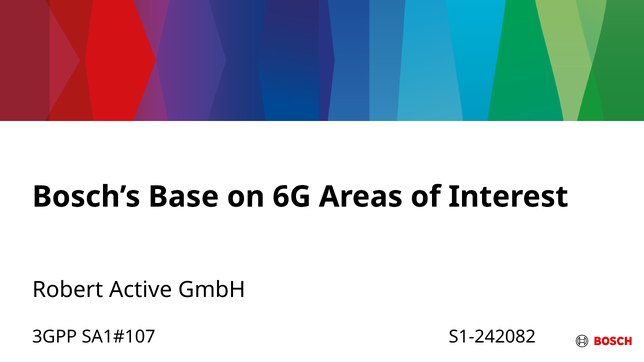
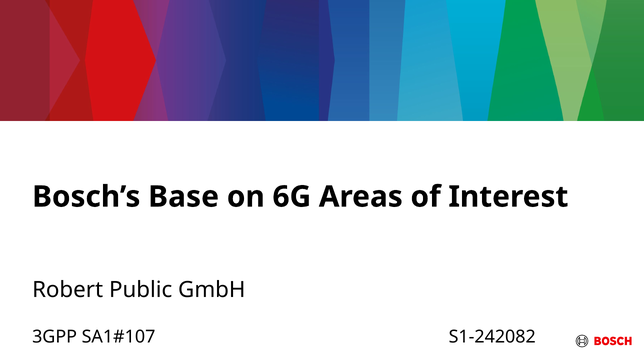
Active: Active -> Public
